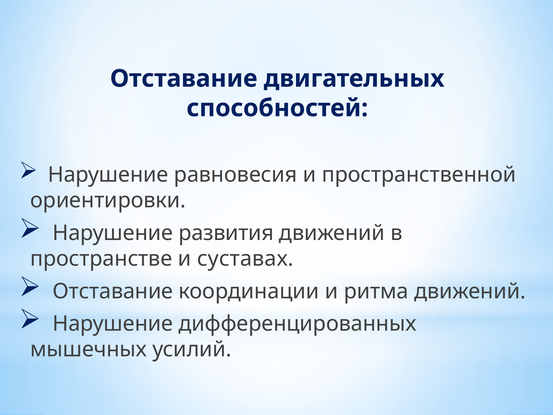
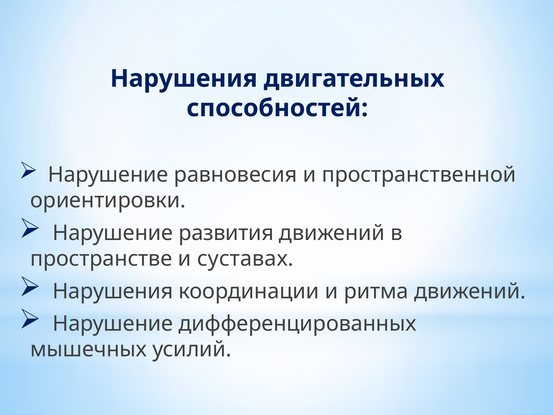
Отставание at (184, 79): Отставание -> Нарушения
Отставание at (113, 291): Отставание -> Нарушения
